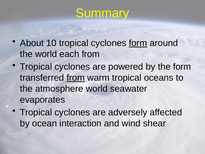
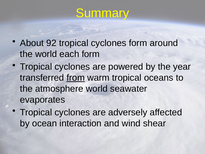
10: 10 -> 92
form at (138, 43) underline: present -> none
each from: from -> form
the form: form -> year
